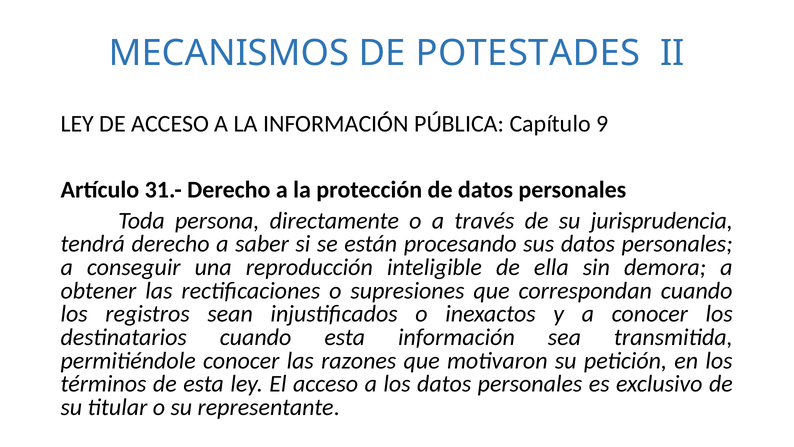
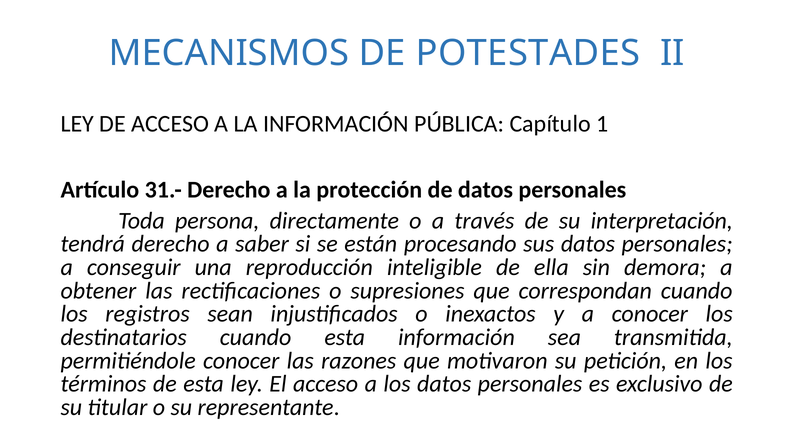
9: 9 -> 1
jurisprudencia: jurisprudencia -> interpretación
